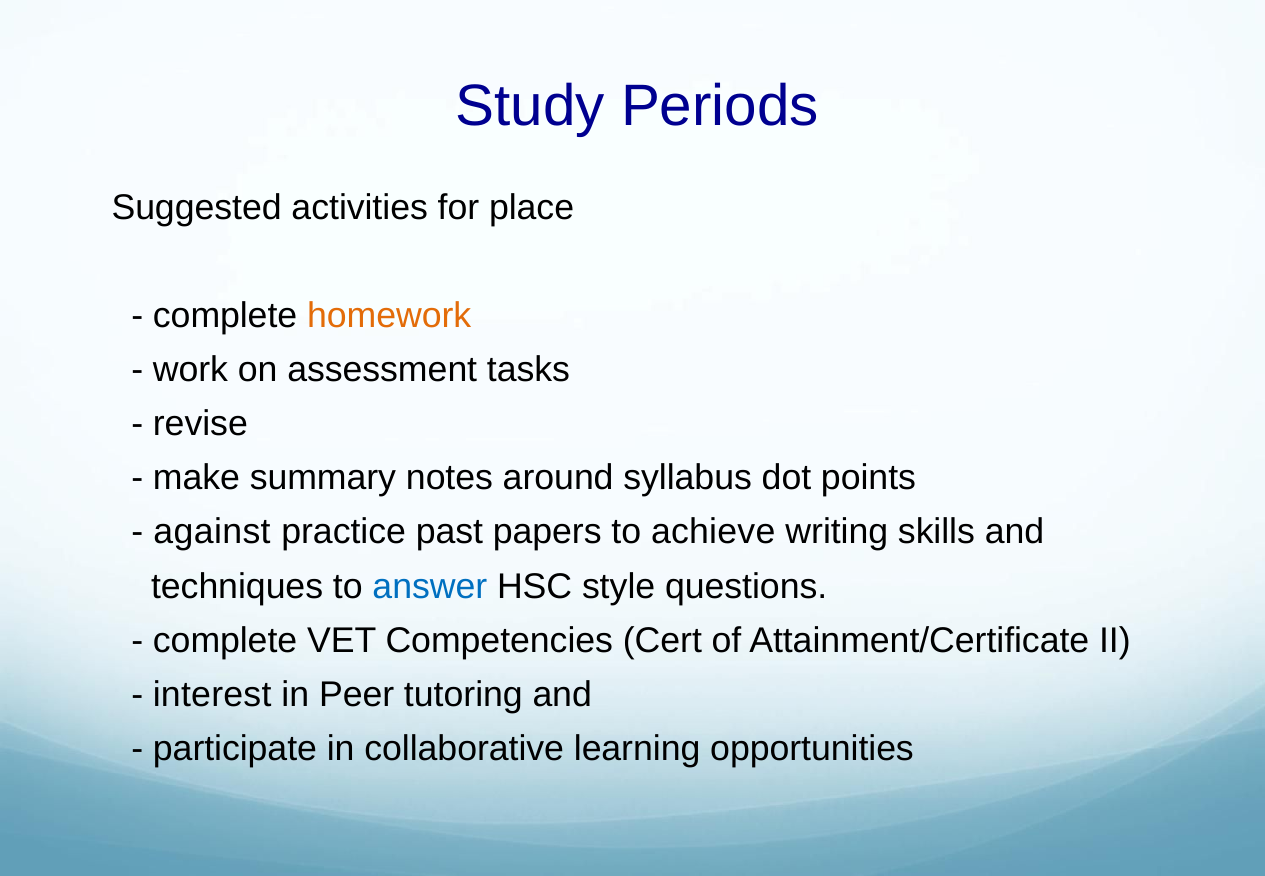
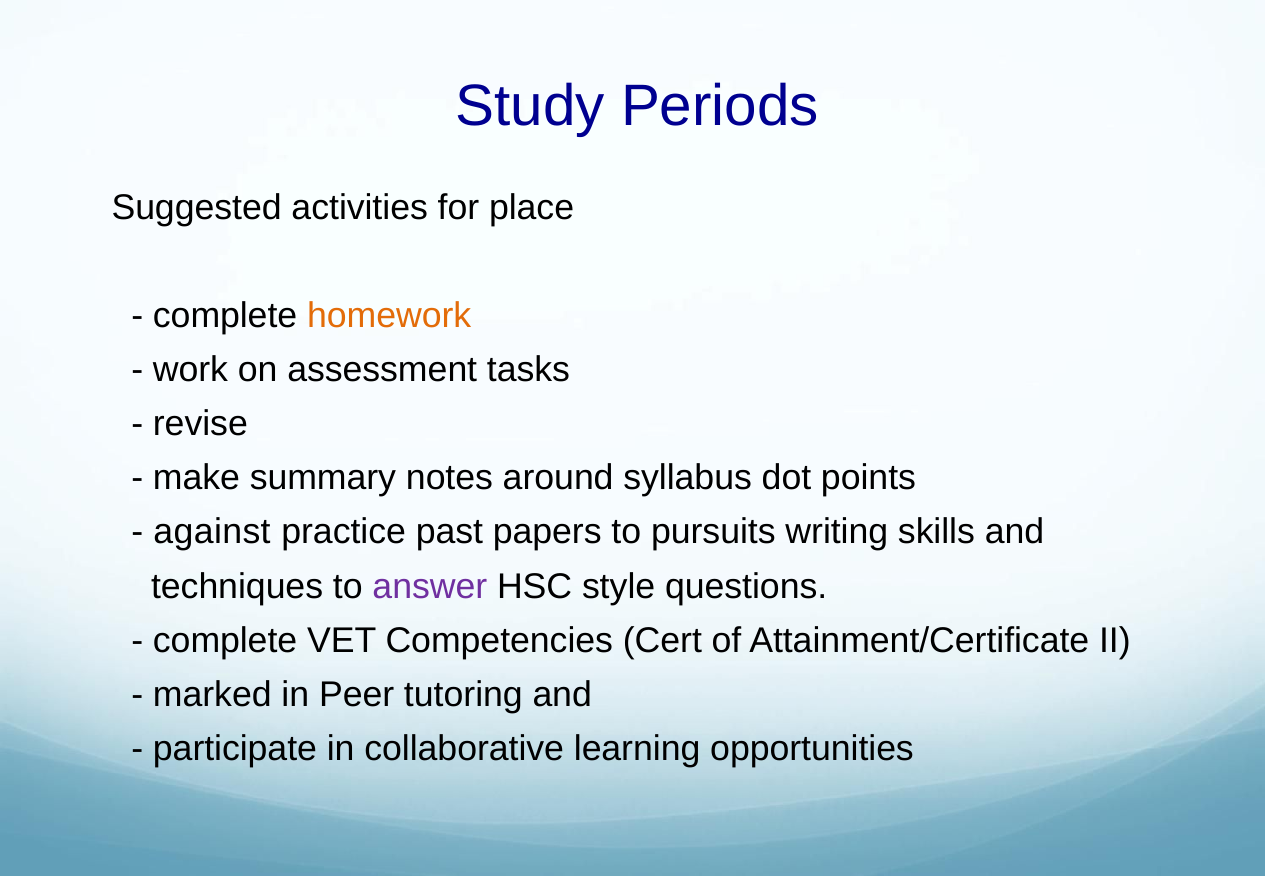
achieve: achieve -> pursuits
answer colour: blue -> purple
interest: interest -> marked
